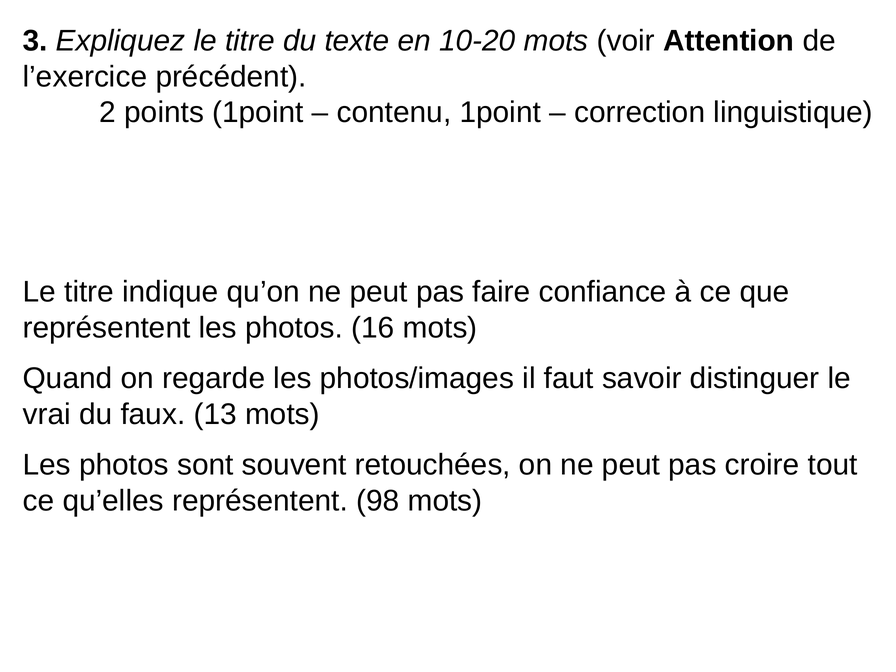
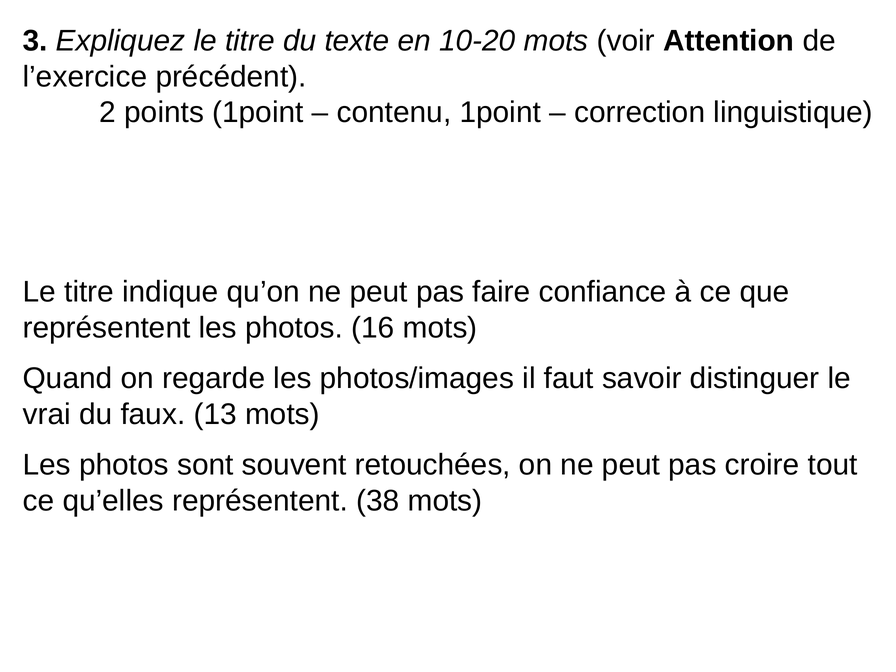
98: 98 -> 38
